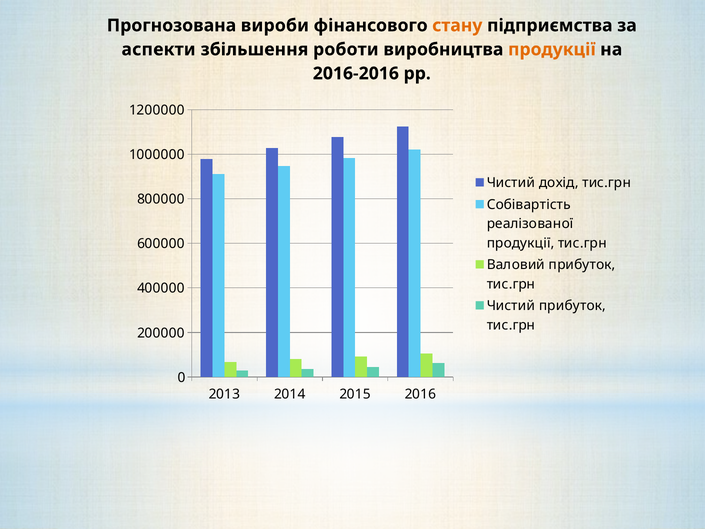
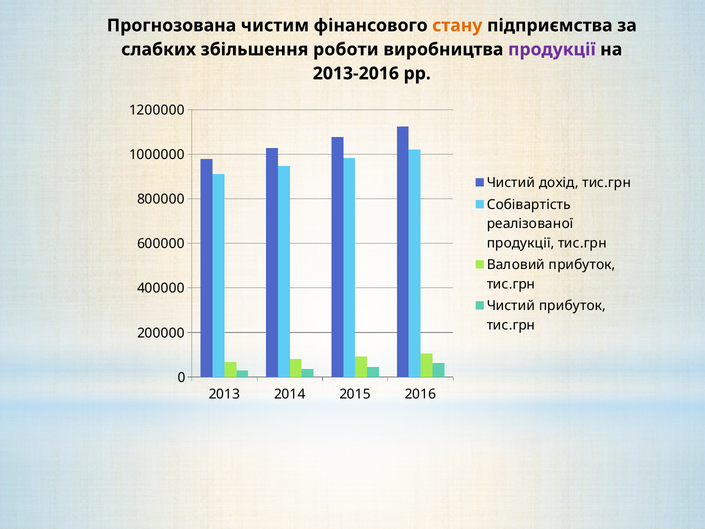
вироби: вироби -> чистим
аспекти: аспекти -> слабких
продукції at (552, 49) colour: orange -> purple
2016-2016: 2016-2016 -> 2013-2016
